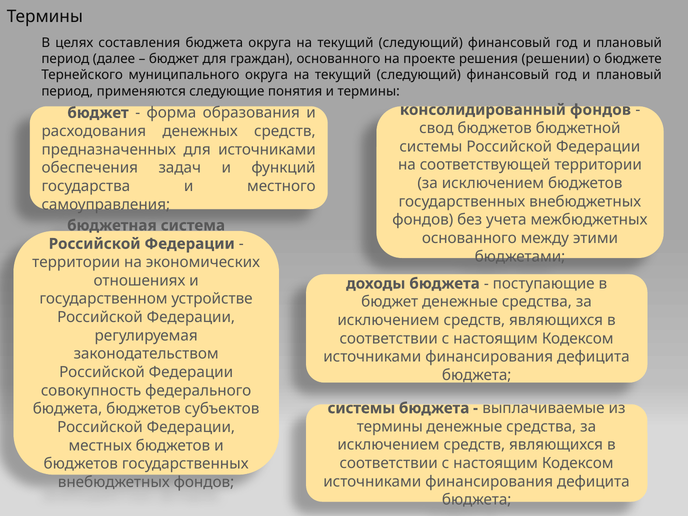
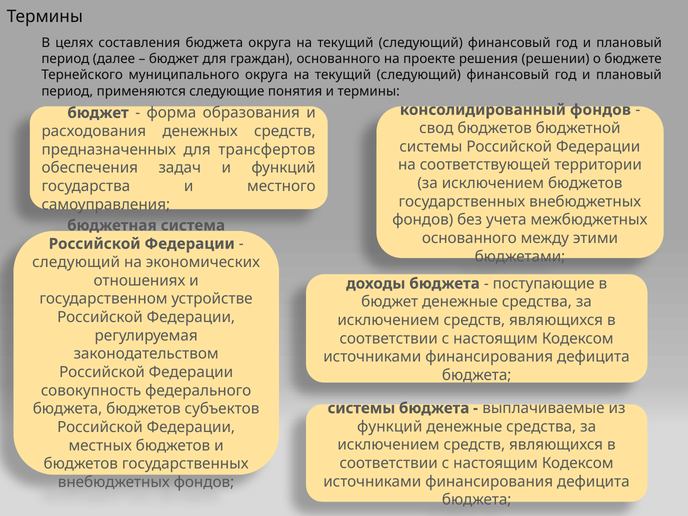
для источниками: источниками -> трансфертов
территории at (76, 262): территории -> следующий
термины at (390, 427): термины -> функций
